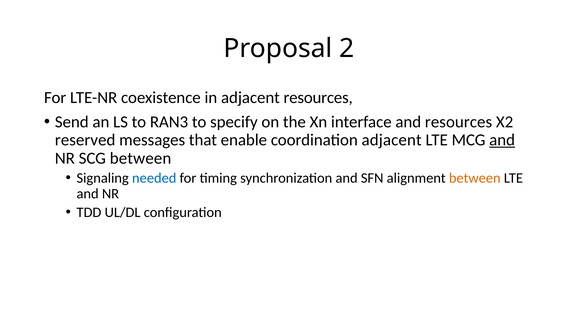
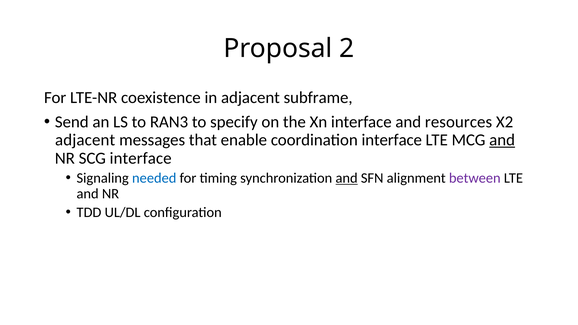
adjacent resources: resources -> subframe
reserved at (85, 140): reserved -> adjacent
coordination adjacent: adjacent -> interface
SCG between: between -> interface
and at (347, 178) underline: none -> present
between at (475, 178) colour: orange -> purple
